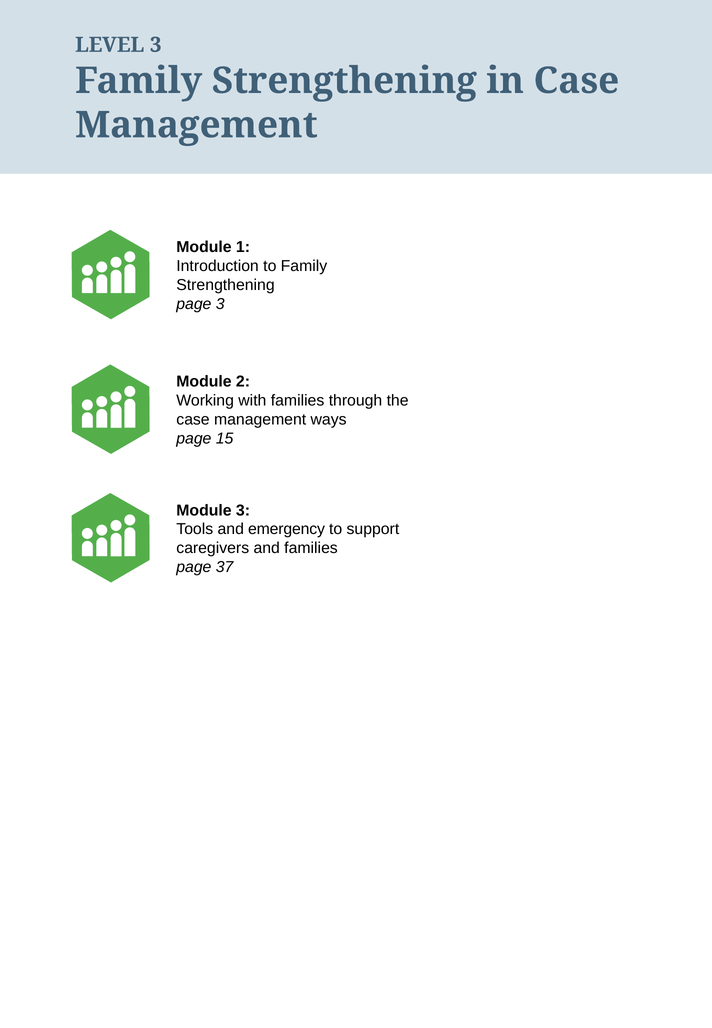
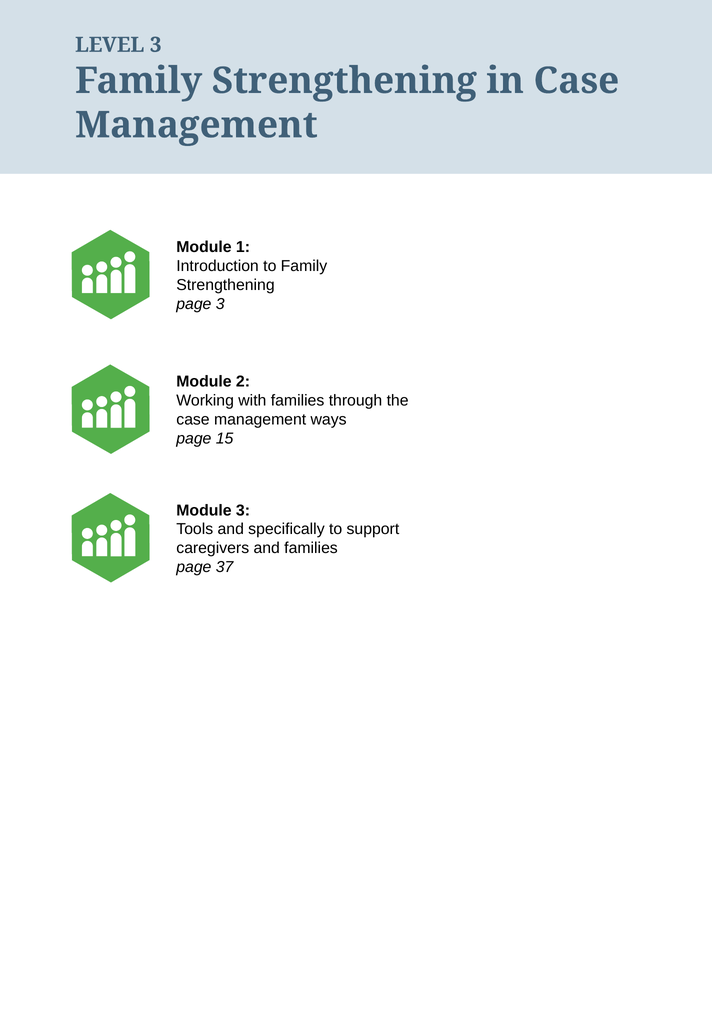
emergency: emergency -> specifically
